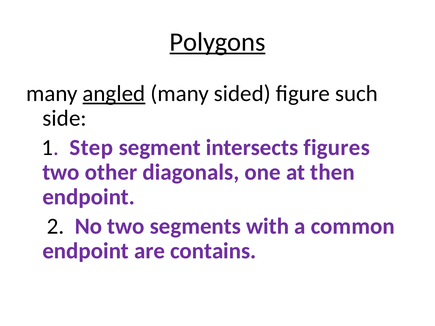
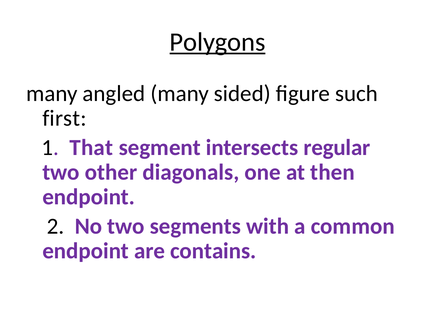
angled underline: present -> none
side: side -> first
Step: Step -> That
figures: figures -> regular
